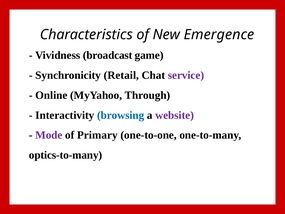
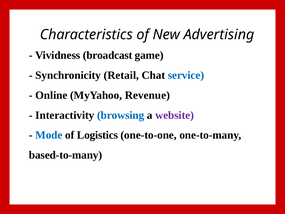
Emergence: Emergence -> Advertising
service colour: purple -> blue
Through: Through -> Revenue
Mode colour: purple -> blue
Primary: Primary -> Logistics
optics-to-many: optics-to-many -> based-to-many
